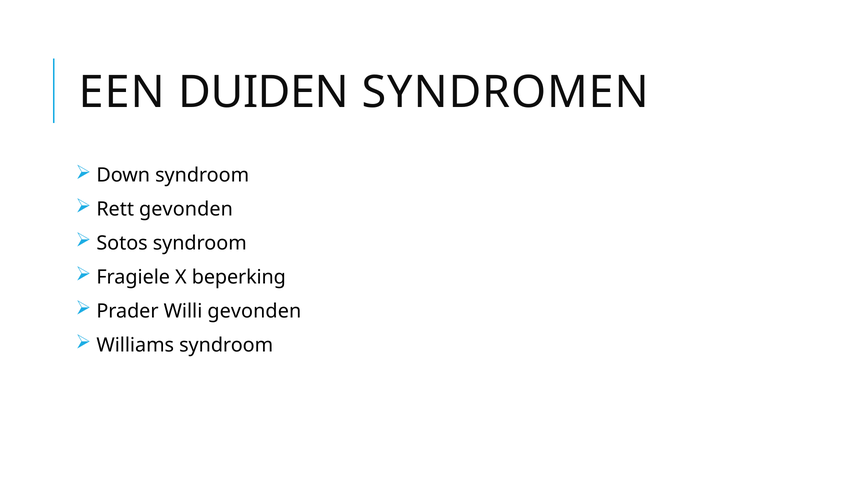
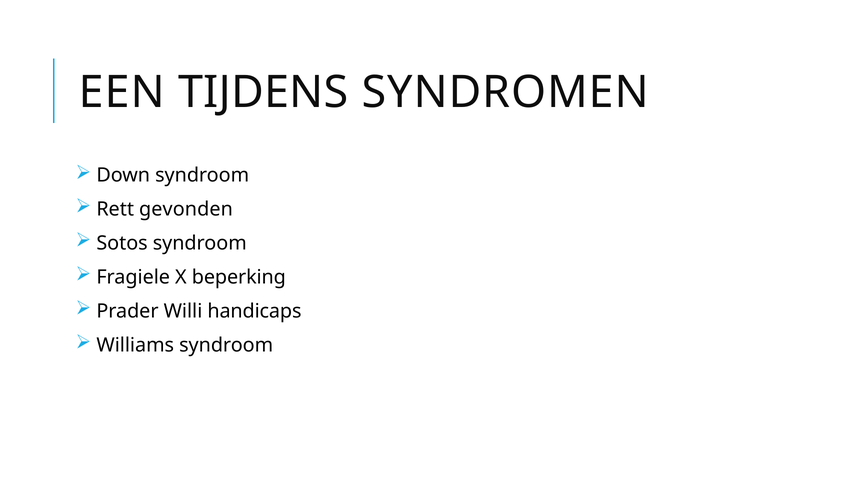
DUIDEN: DUIDEN -> TIJDENS
Willi gevonden: gevonden -> handicaps
